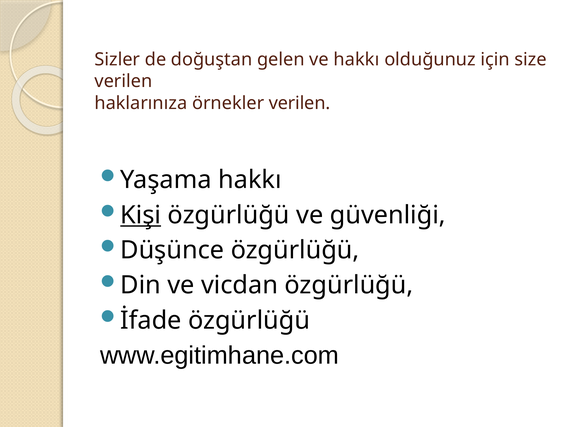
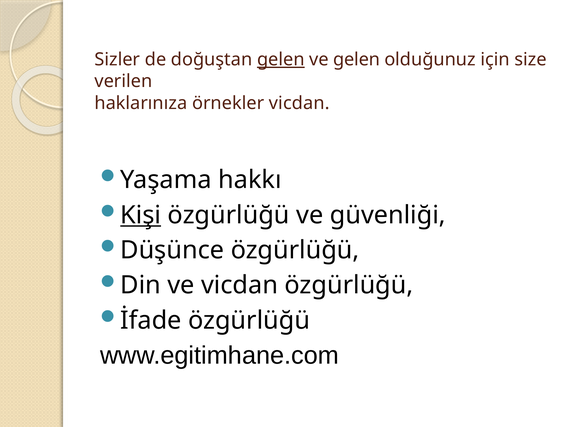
gelen at (281, 59) underline: none -> present
ve hakkı: hakkı -> gelen
örnekler verilen: verilen -> vicdan
